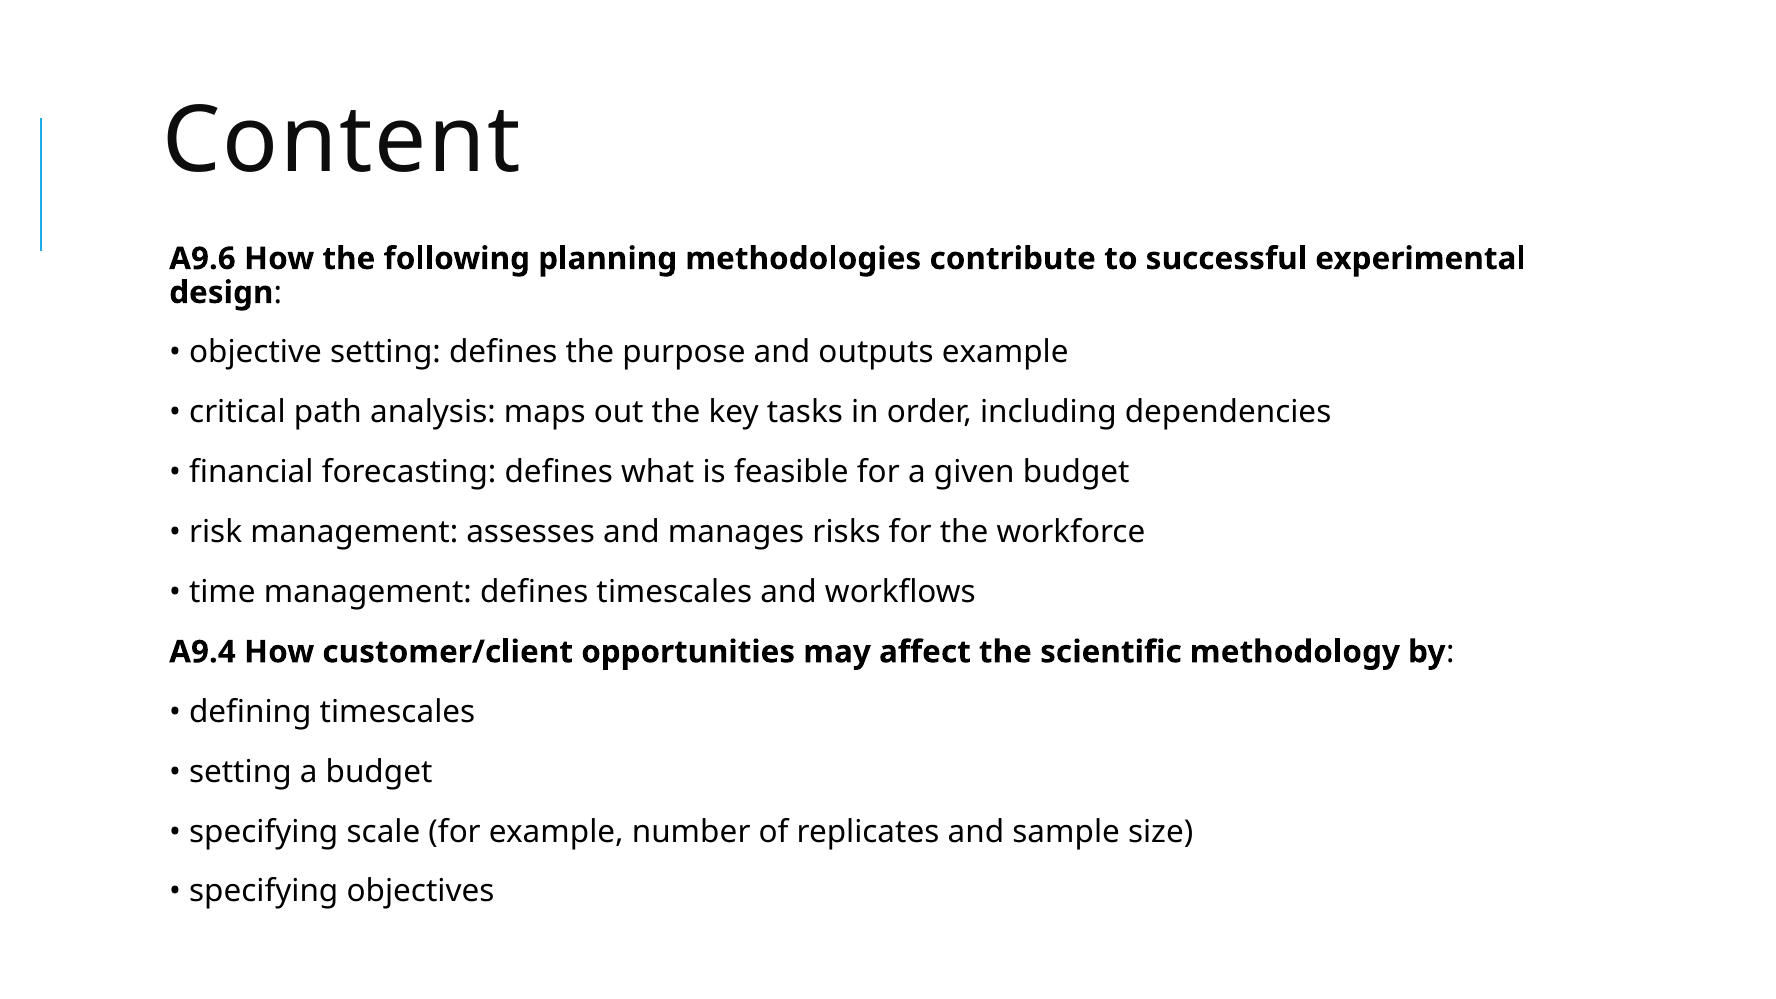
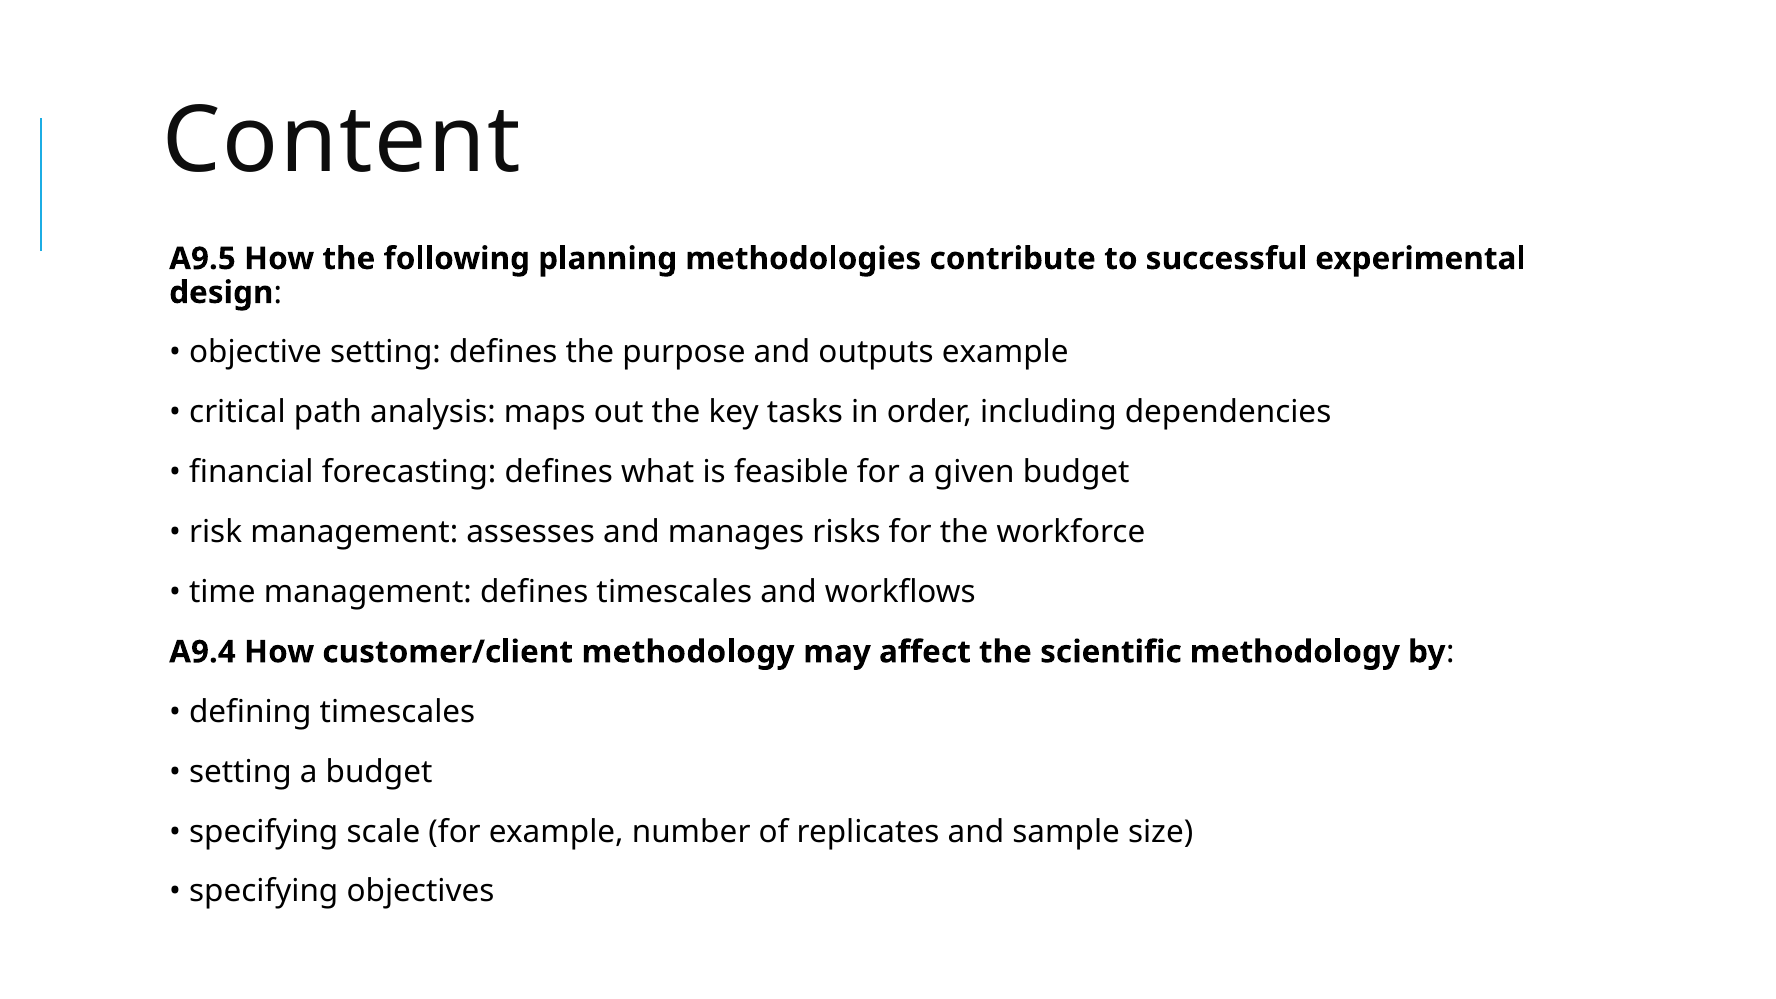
A9.6: A9.6 -> A9.5
customer/client opportunities: opportunities -> methodology
